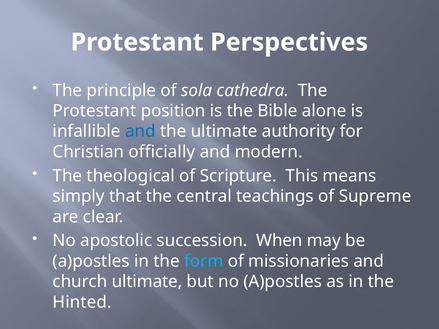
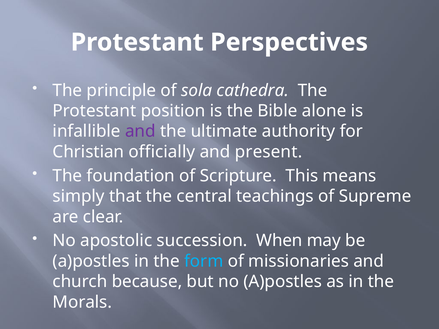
and at (140, 131) colour: blue -> purple
modern: modern -> present
theological: theological -> foundation
church ultimate: ultimate -> because
Hinted: Hinted -> Morals
